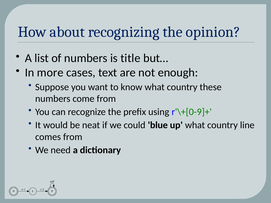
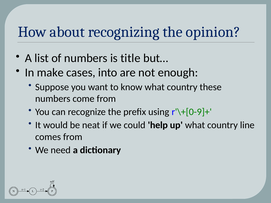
more: more -> make
text: text -> into
blue: blue -> help
